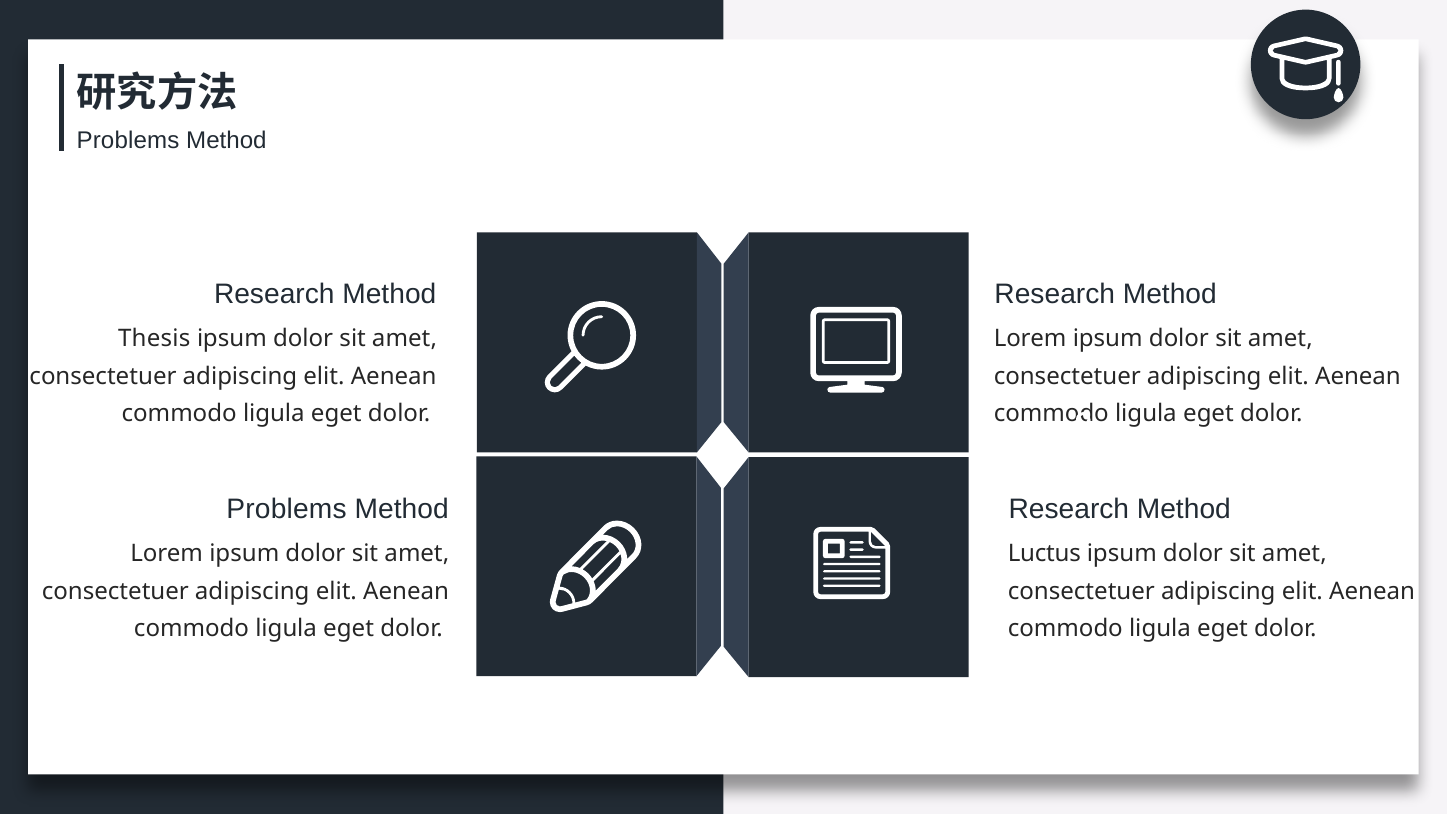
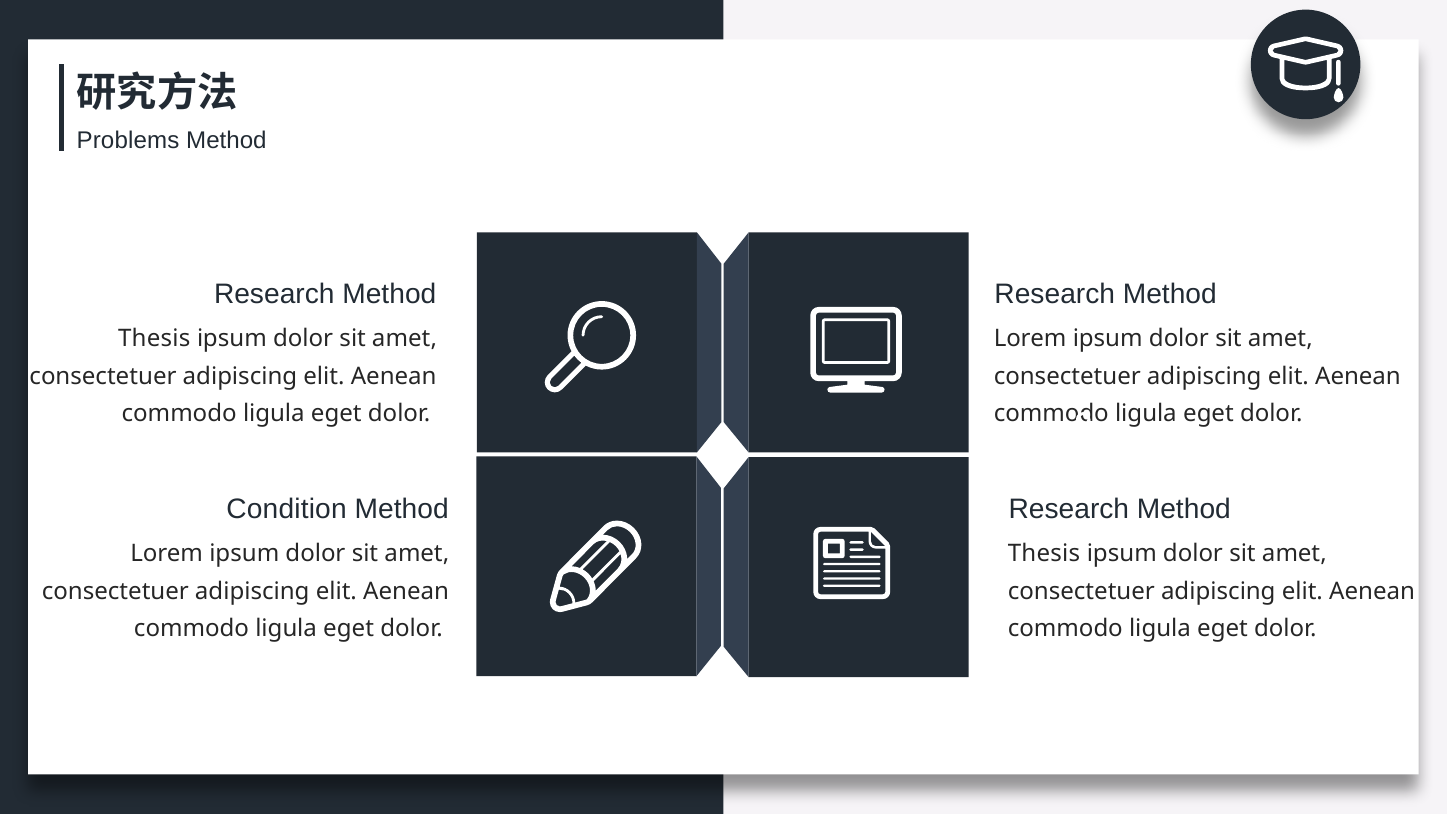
Problems at (287, 509): Problems -> Condition
Luctus at (1044, 553): Luctus -> Thesis
